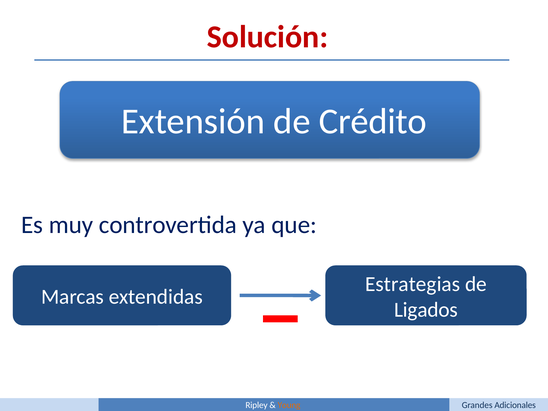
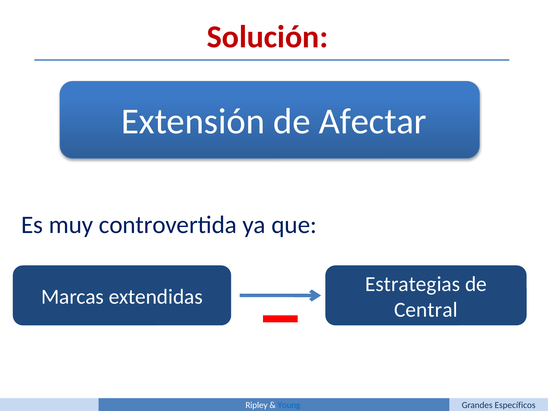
Crédito: Crédito -> Afectar
Ligados: Ligados -> Central
Young colour: orange -> blue
Adicionales: Adicionales -> Específicos
